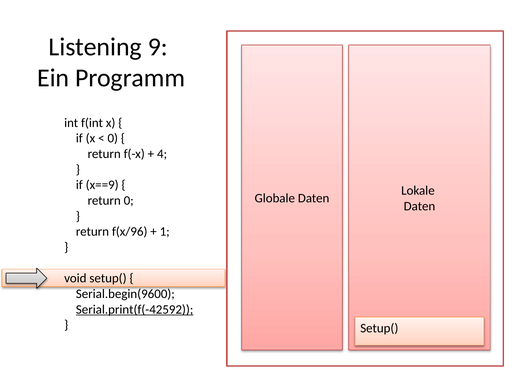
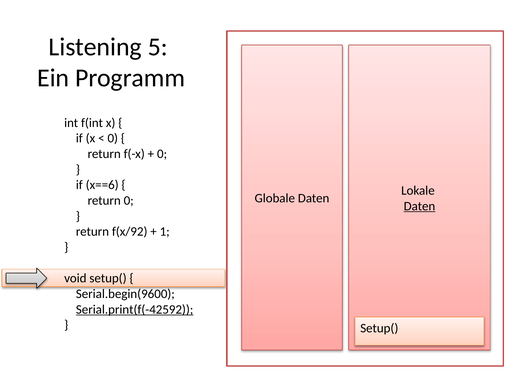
9: 9 -> 5
4 at (162, 154): 4 -> 0
x==9: x==9 -> x==6
Daten at (419, 206) underline: none -> present
f(x/96: f(x/96 -> f(x/92
